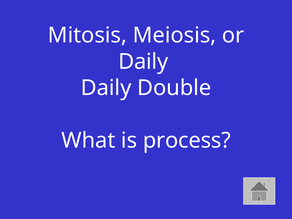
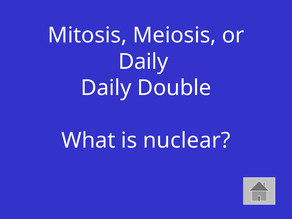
process: process -> nuclear
